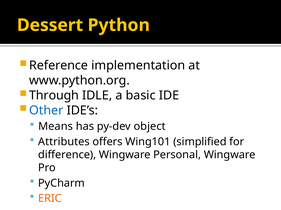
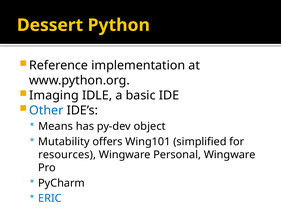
Through: Through -> Imaging
Attributes: Attributes -> Mutability
difference: difference -> resources
ERIC colour: orange -> blue
